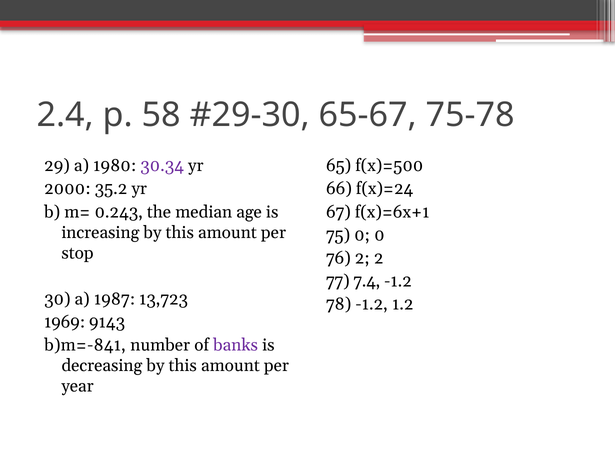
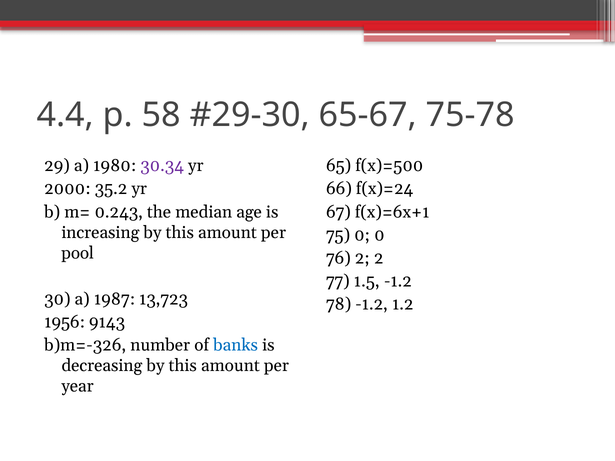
2.4: 2.4 -> 4.4
stop: stop -> pool
7.4: 7.4 -> 1.5
1969: 1969 -> 1956
b)m=-841: b)m=-841 -> b)m=-326
banks colour: purple -> blue
